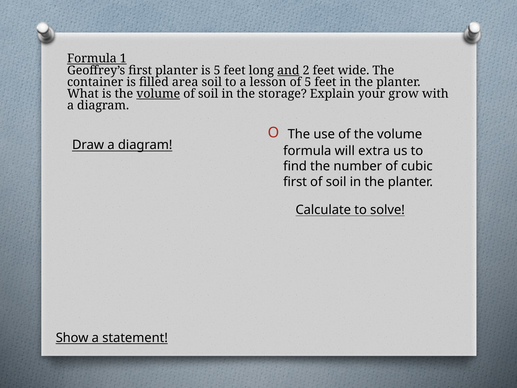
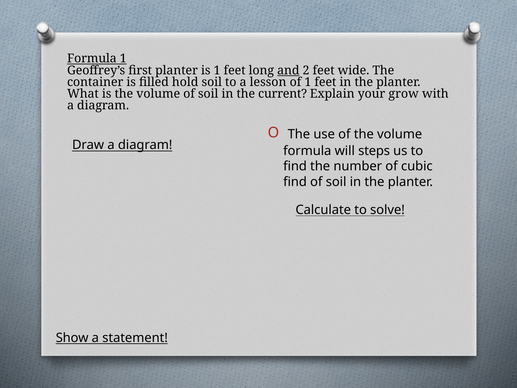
is 5: 5 -> 1
area: area -> hold
of 5: 5 -> 1
volume at (158, 94) underline: present -> none
storage: storage -> current
extra: extra -> steps
first at (295, 182): first -> find
